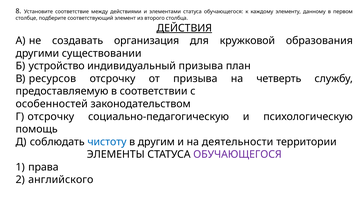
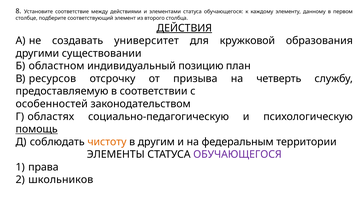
организация: организация -> университет
устройство: устройство -> областном
индивидуальный призыва: призыва -> позицию
Г отсрочку: отсрочку -> областях
помощь underline: none -> present
чистоту colour: blue -> orange
деятельности: деятельности -> федеральным
английского: английского -> школьников
